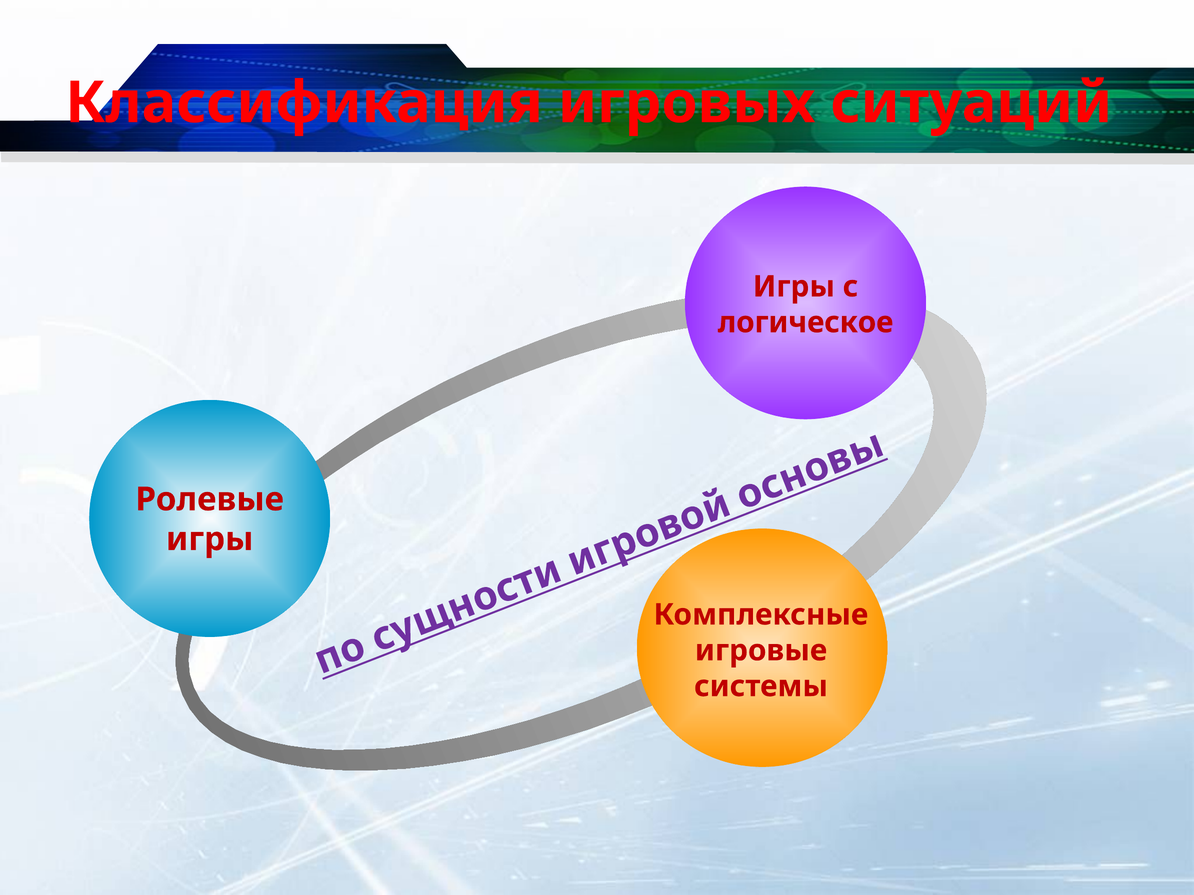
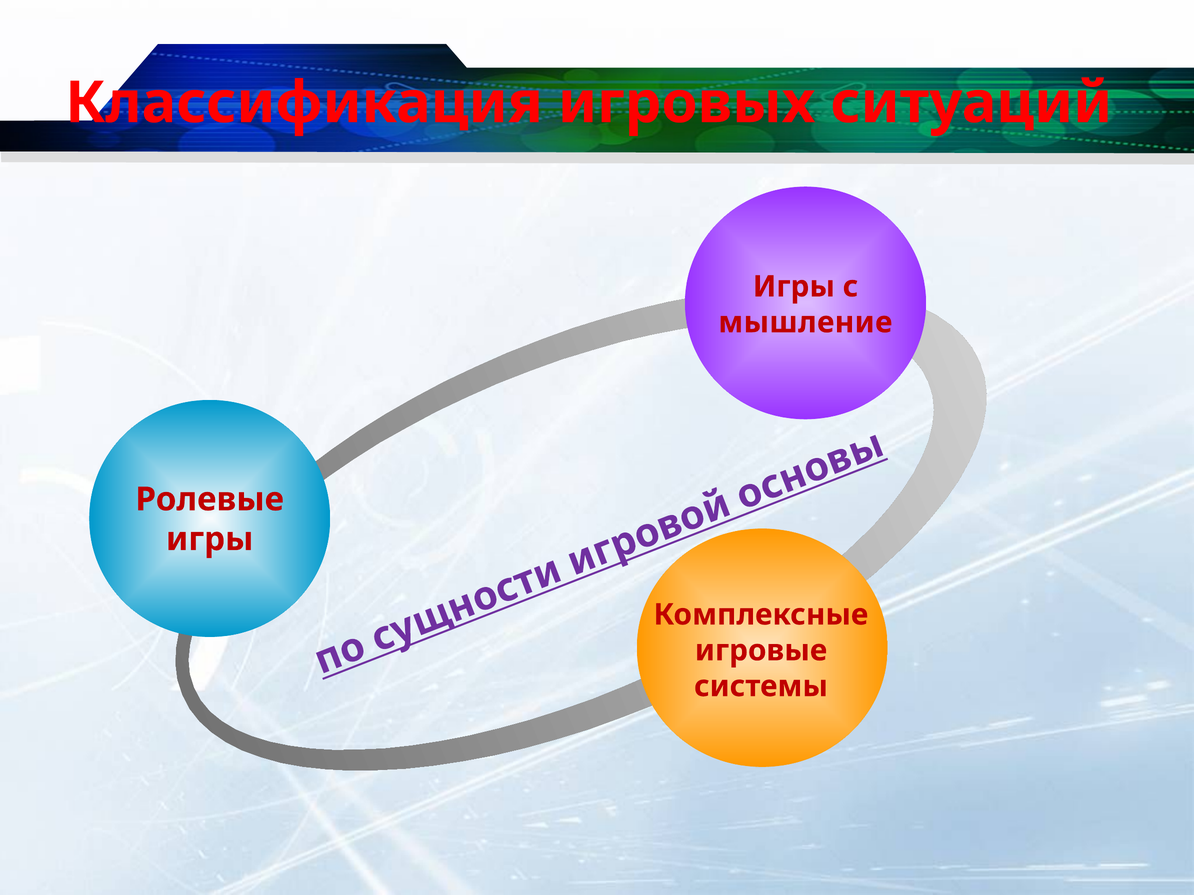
логическое: логическое -> мышление
